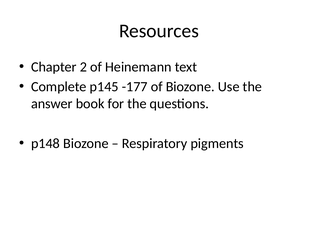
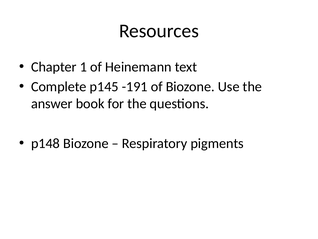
2: 2 -> 1
-177: -177 -> -191
